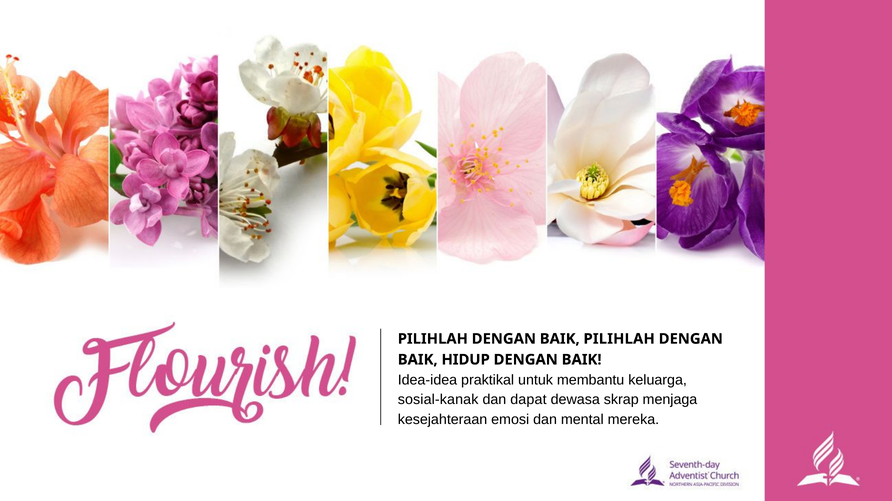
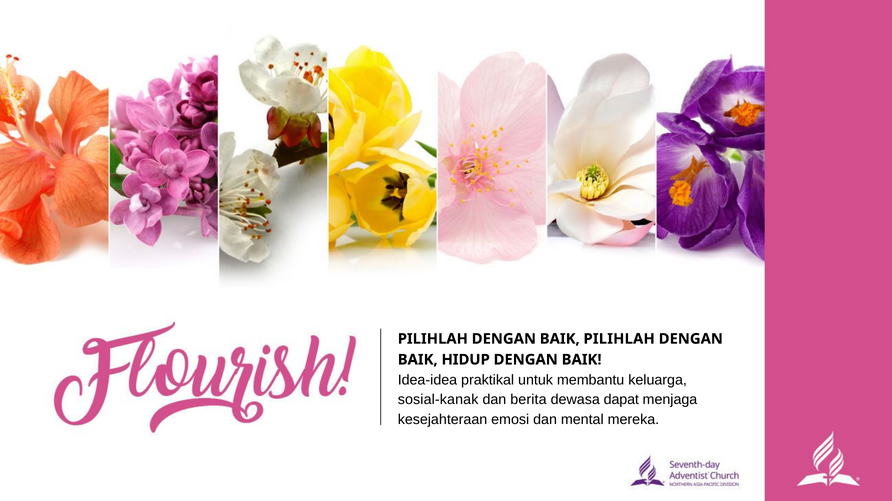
dapat: dapat -> berita
skrap: skrap -> dapat
